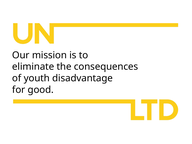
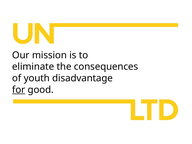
for underline: none -> present
